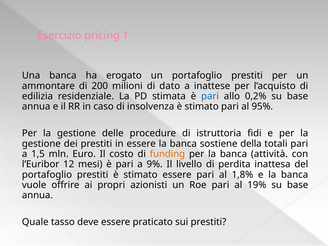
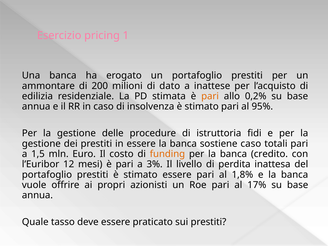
pari at (210, 96) colour: blue -> orange
sostiene della: della -> caso
attività: attività -> credito
9%: 9% -> 3%
19%: 19% -> 17%
